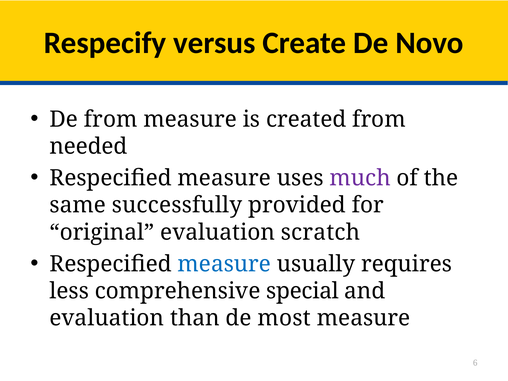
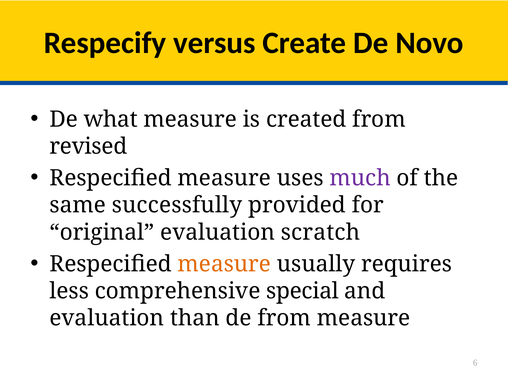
De from: from -> what
needed: needed -> revised
measure at (224, 264) colour: blue -> orange
de most: most -> from
